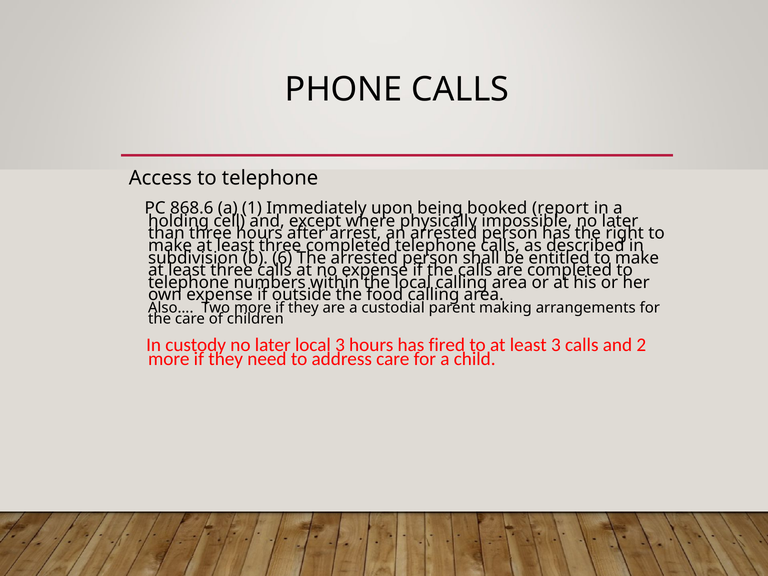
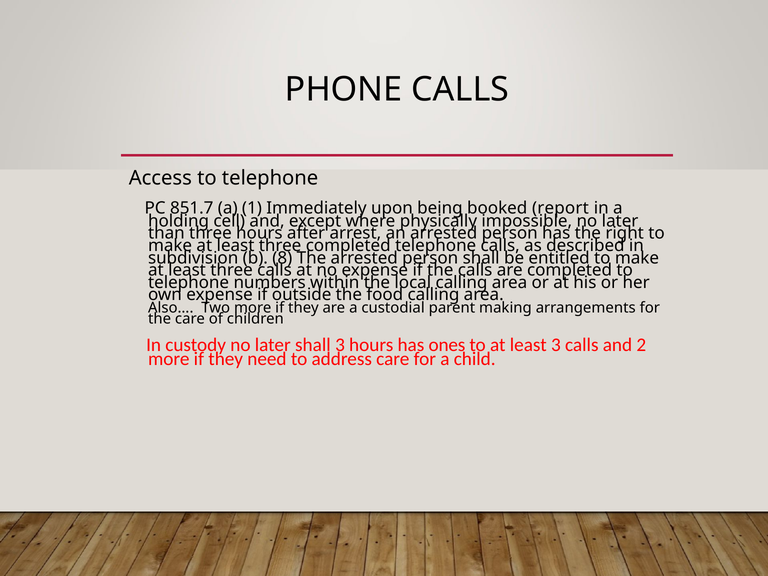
868.6: 868.6 -> 851.7
6: 6 -> 8
later local: local -> shall
fired: fired -> ones
